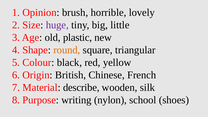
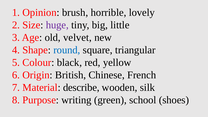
plastic: plastic -> velvet
round colour: orange -> blue
nylon: nylon -> green
